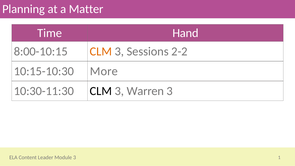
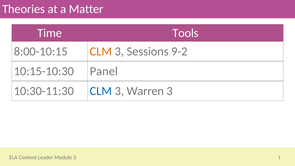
Planning: Planning -> Theories
Hand: Hand -> Tools
2-2: 2-2 -> 9-2
More: More -> Panel
CLM at (101, 91) colour: black -> blue
